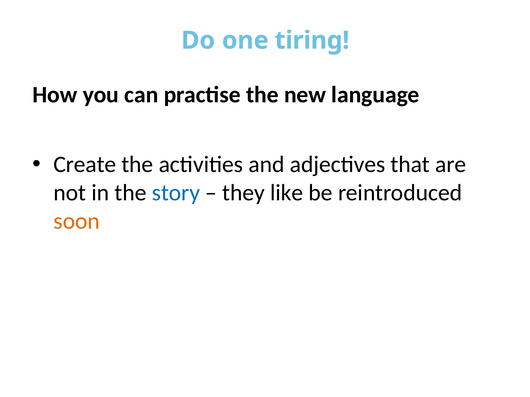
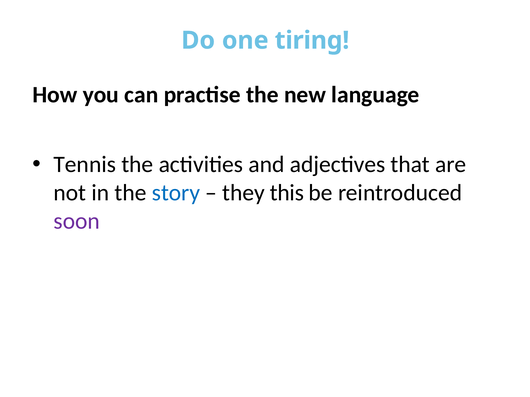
Create: Create -> Tennis
like: like -> this
soon colour: orange -> purple
